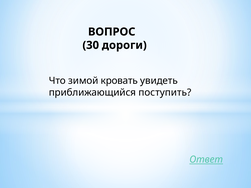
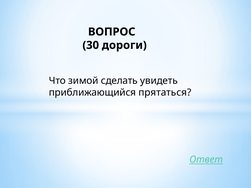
кровать: кровать -> сделать
поступить: поступить -> прятаться
